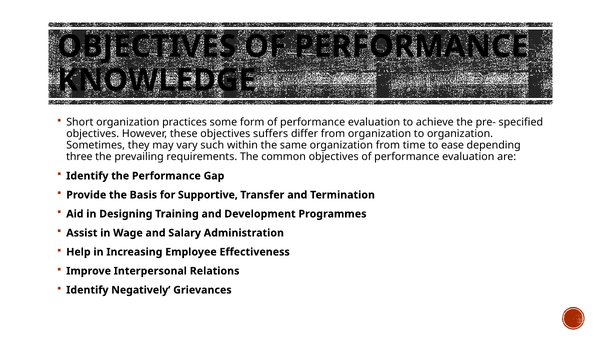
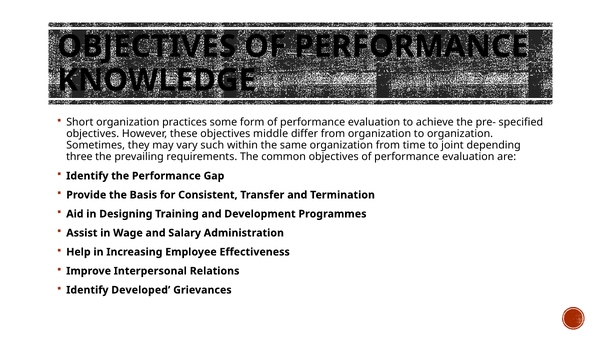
suffers: suffers -> middle
ease: ease -> joint
Supportive: Supportive -> Consistent
Negatively: Negatively -> Developed
